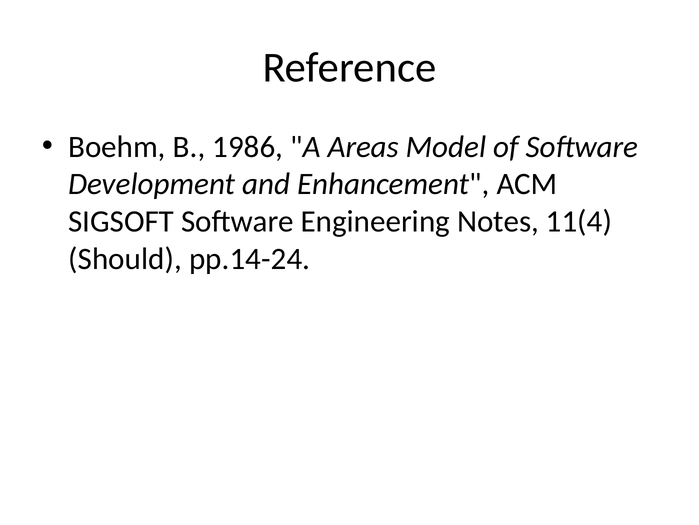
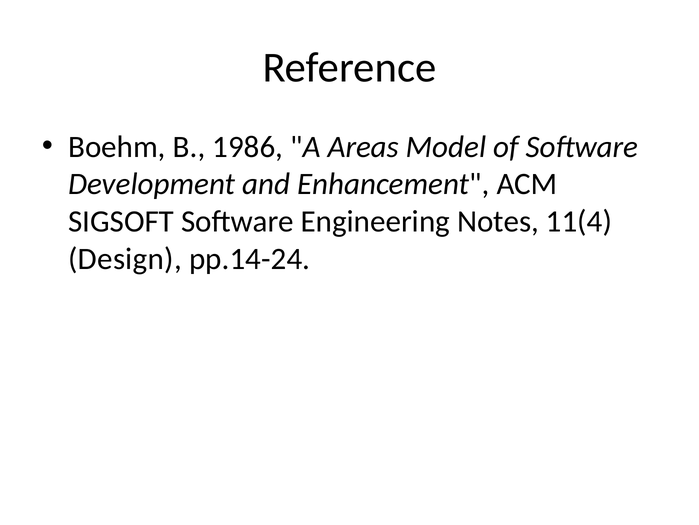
Should: Should -> Design
